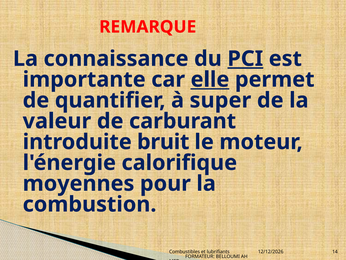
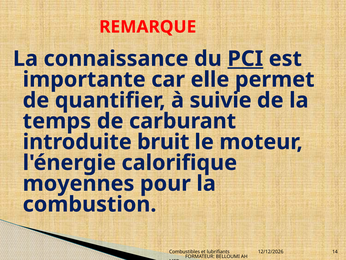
elle underline: present -> none
super: super -> suivie
valeur: valeur -> temps
